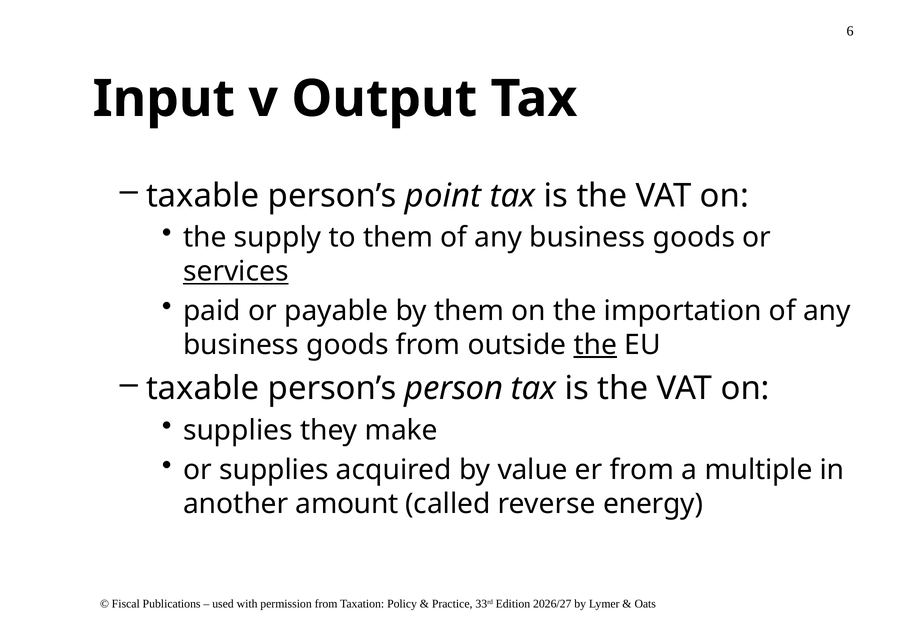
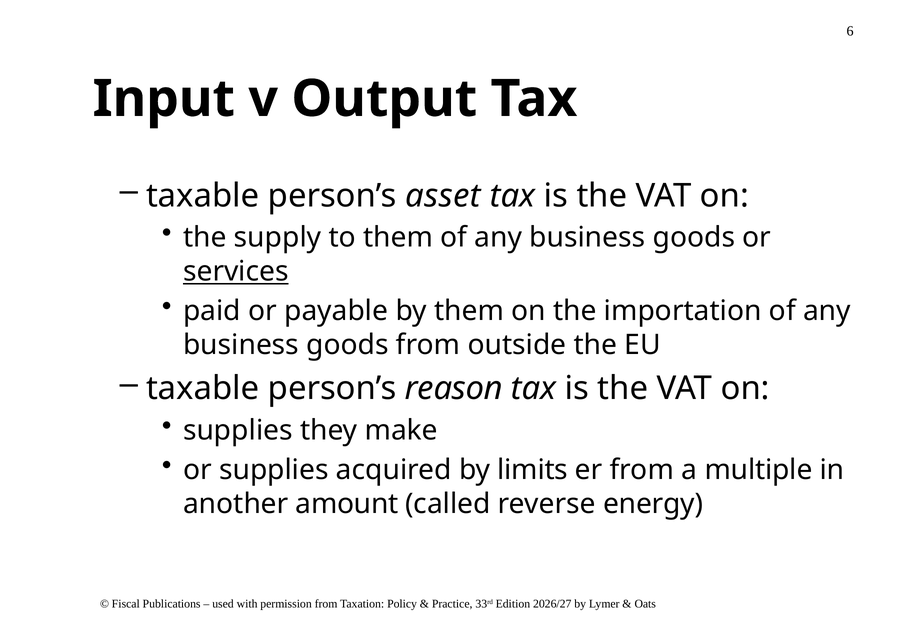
point: point -> asset
the at (595, 345) underline: present -> none
person: person -> reason
value: value -> limits
